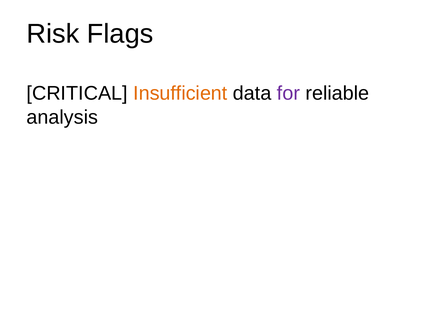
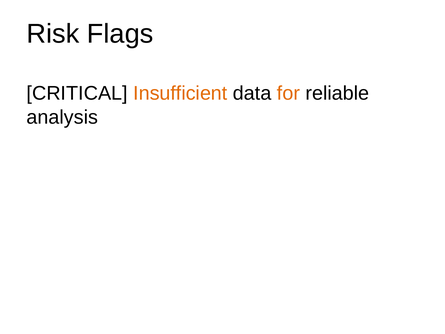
for colour: purple -> orange
